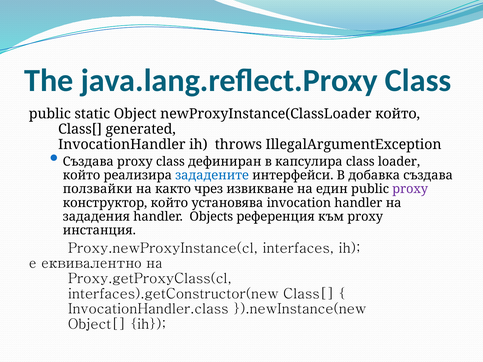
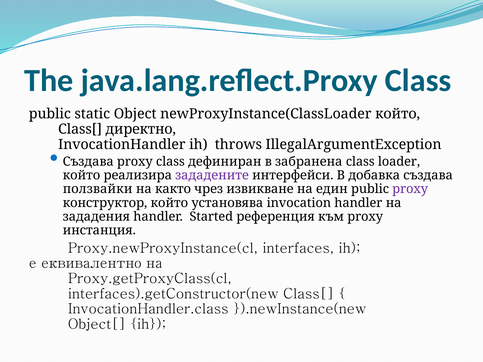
generated: generated -> директно
капсулира: капсулира -> забранена
зададените colour: blue -> purple
Objects: Objects -> Started
